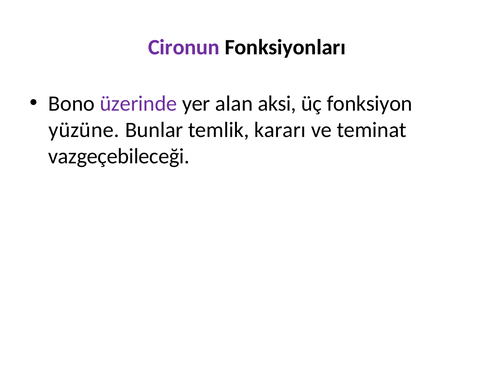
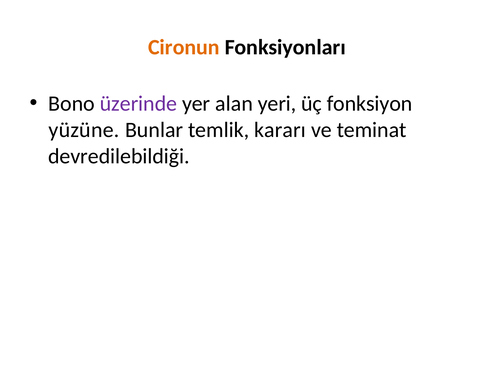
Cironun colour: purple -> orange
aksi: aksi -> yeri
vazgeçebileceği: vazgeçebileceği -> devredilebildiği
